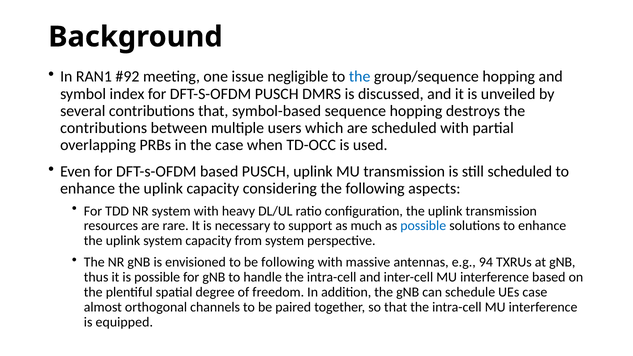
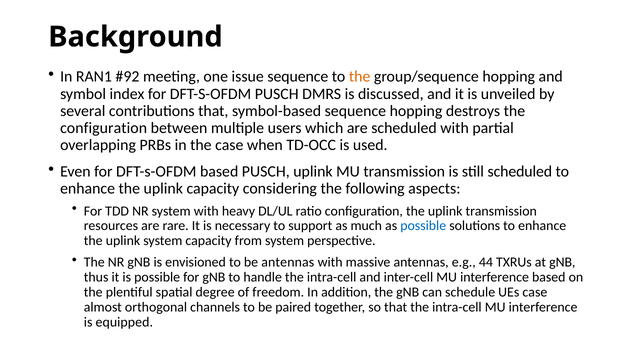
issue negligible: negligible -> sequence
the at (360, 77) colour: blue -> orange
contributions at (104, 128): contributions -> configuration
be following: following -> antennas
94: 94 -> 44
